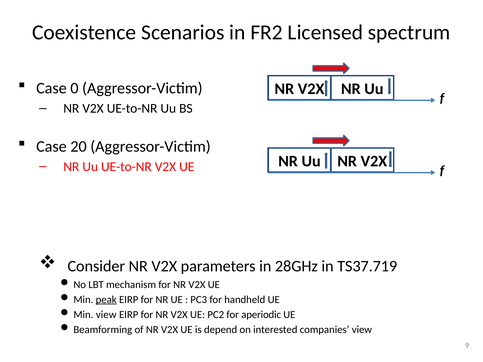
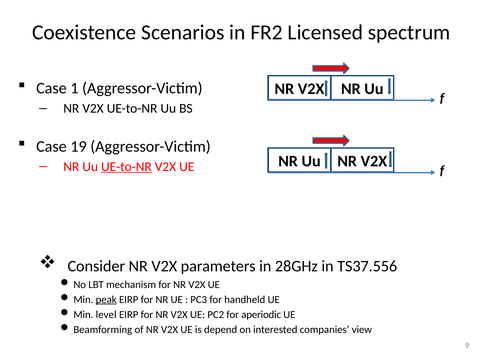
0: 0 -> 1
20: 20 -> 19
UE-to-NR at (126, 167) underline: none -> present
TS37.719: TS37.719 -> TS37.556
Min view: view -> level
